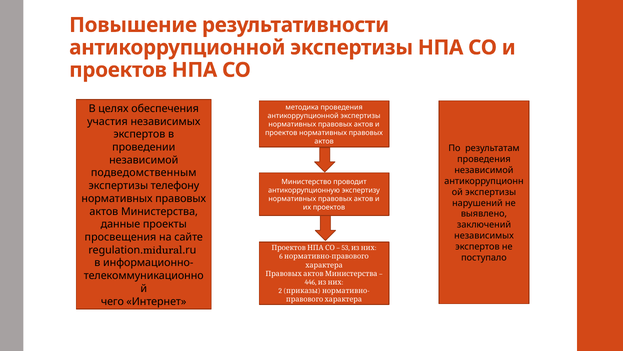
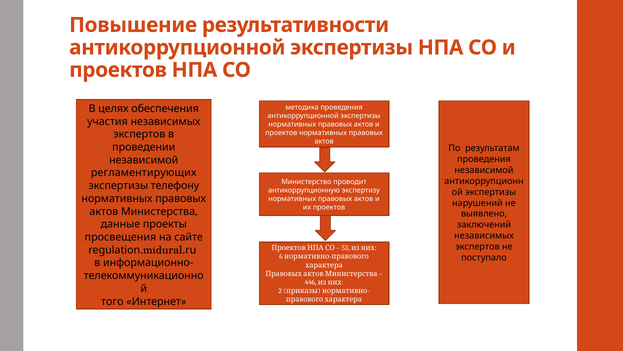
подведомственным: подведомственным -> регламентирующих
чего: чего -> того
